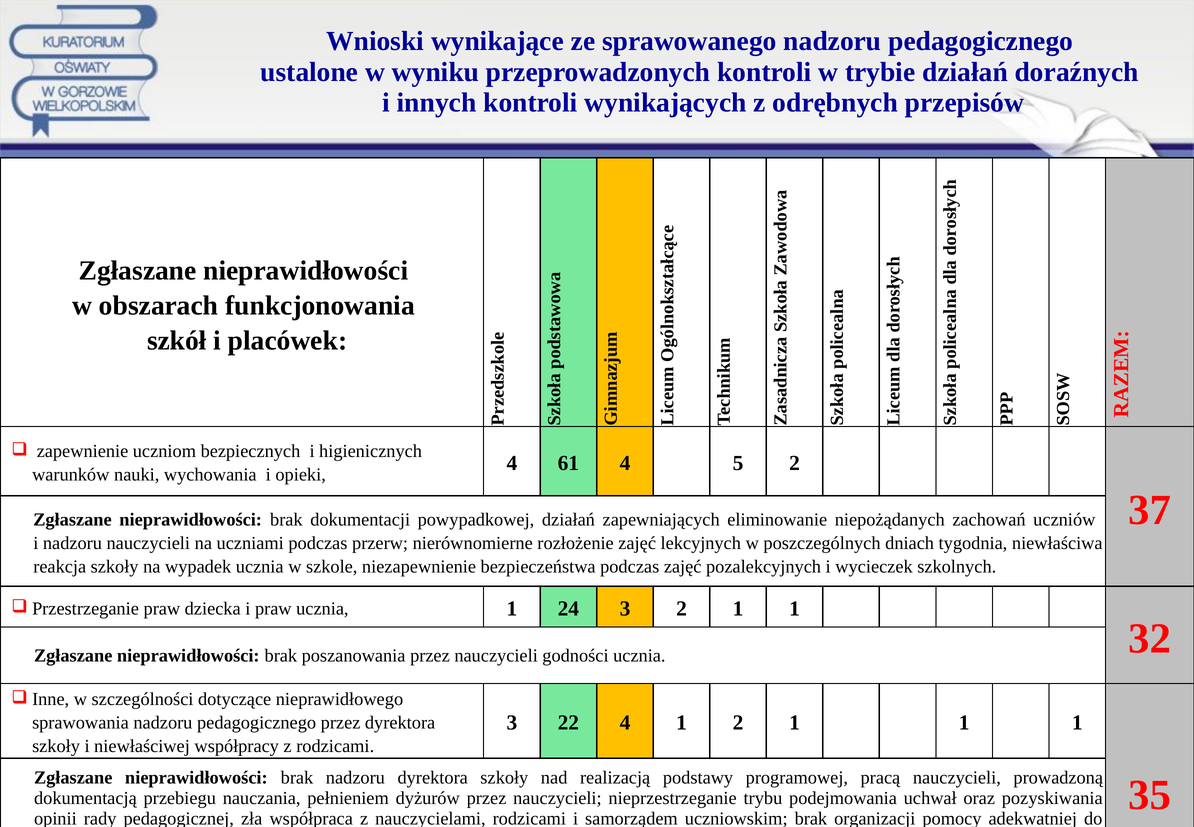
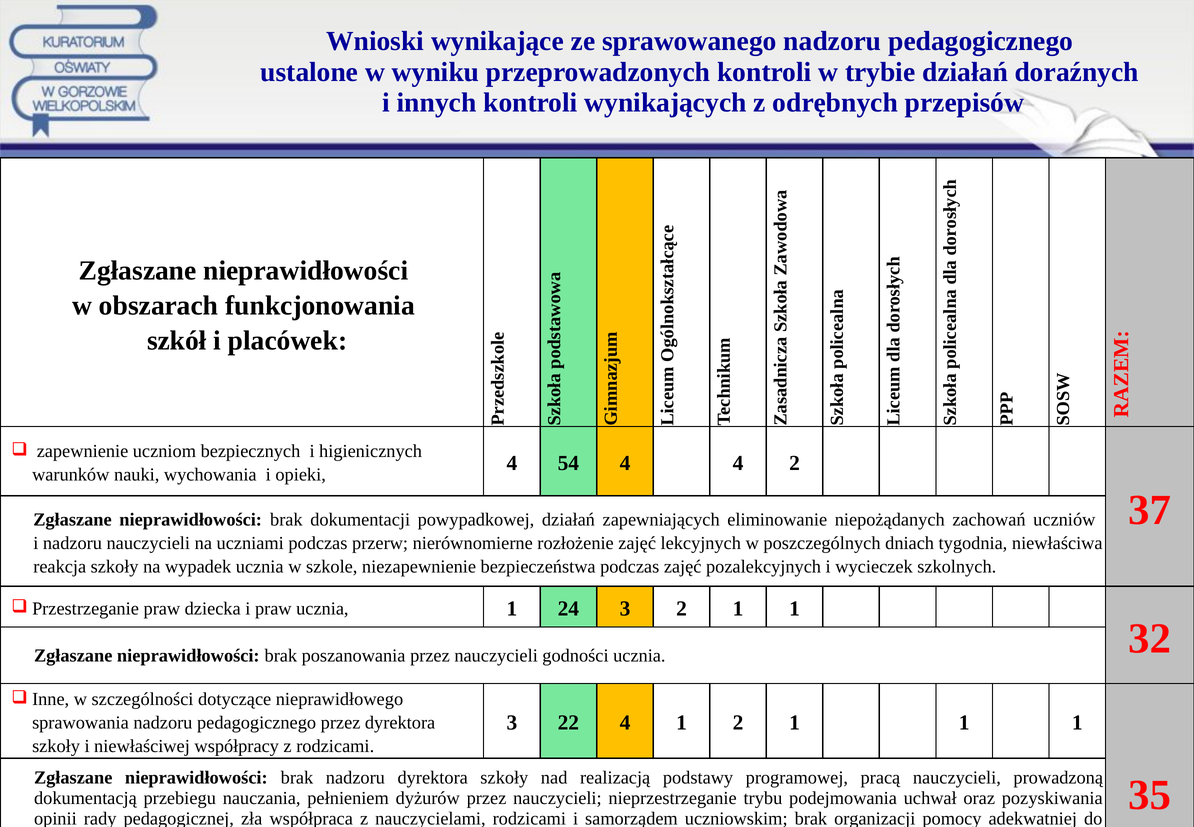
61: 61 -> 54
4 5: 5 -> 4
